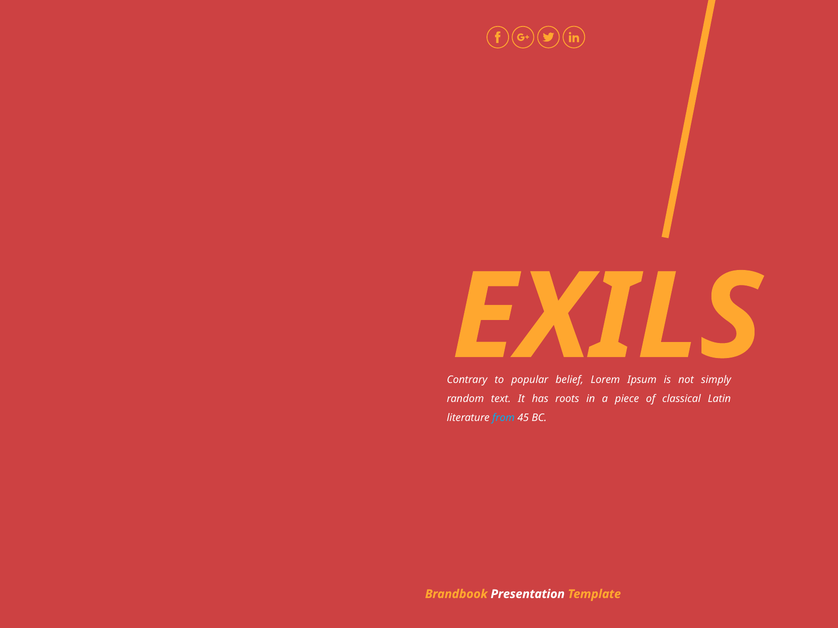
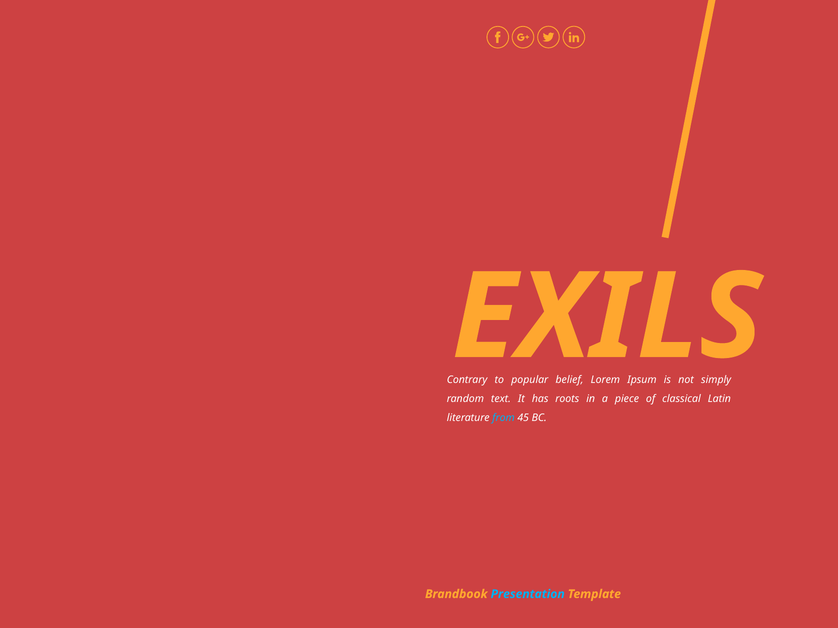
Presentation colour: white -> light blue
